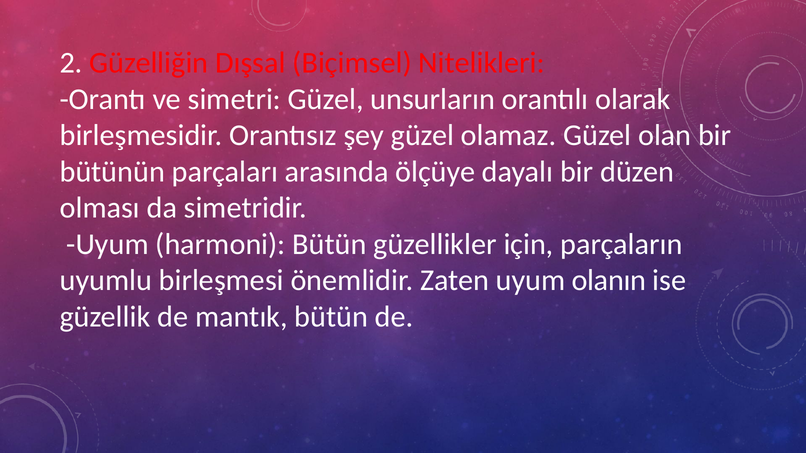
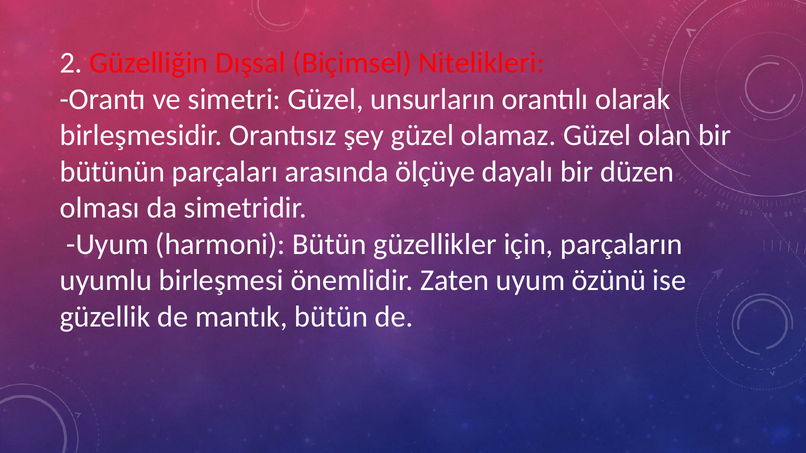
olanın: olanın -> özünü
